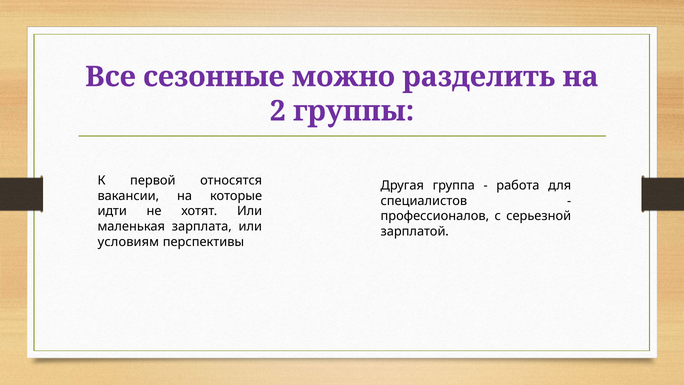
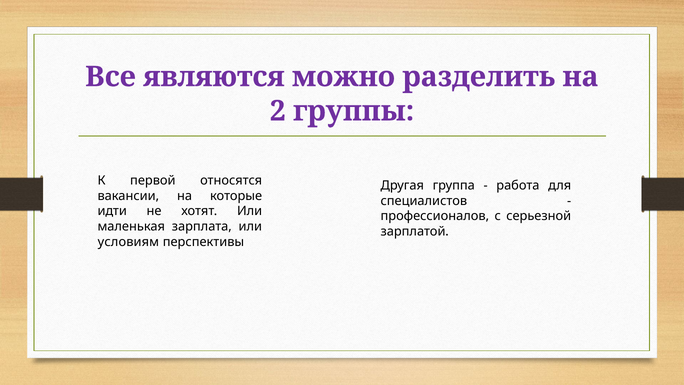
сезонные: сезонные -> являются
